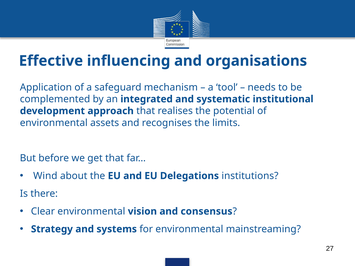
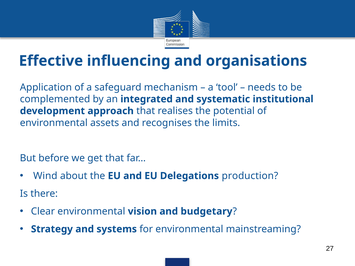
institutions: institutions -> production
consensus: consensus -> budgetary
